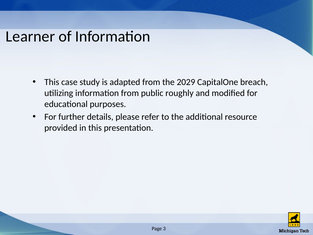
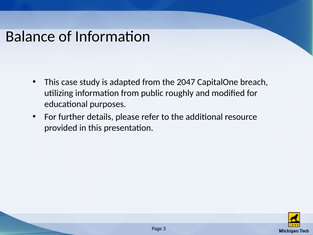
Learner: Learner -> Balance
2029: 2029 -> 2047
